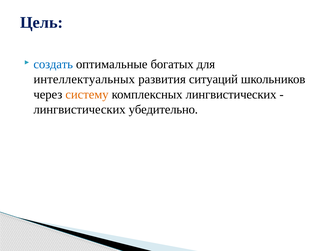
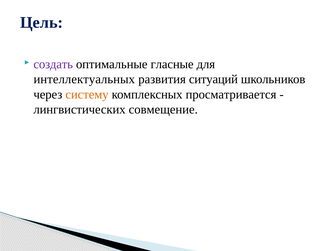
создать colour: blue -> purple
богатых: богатых -> гласные
комплексных лингвистических: лингвистических -> просматривается
убедительно: убедительно -> совмещение
